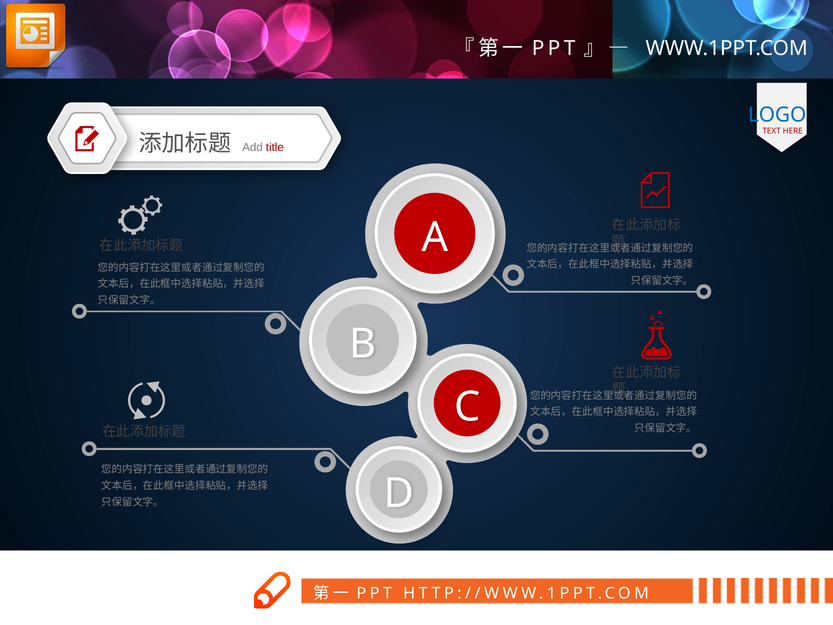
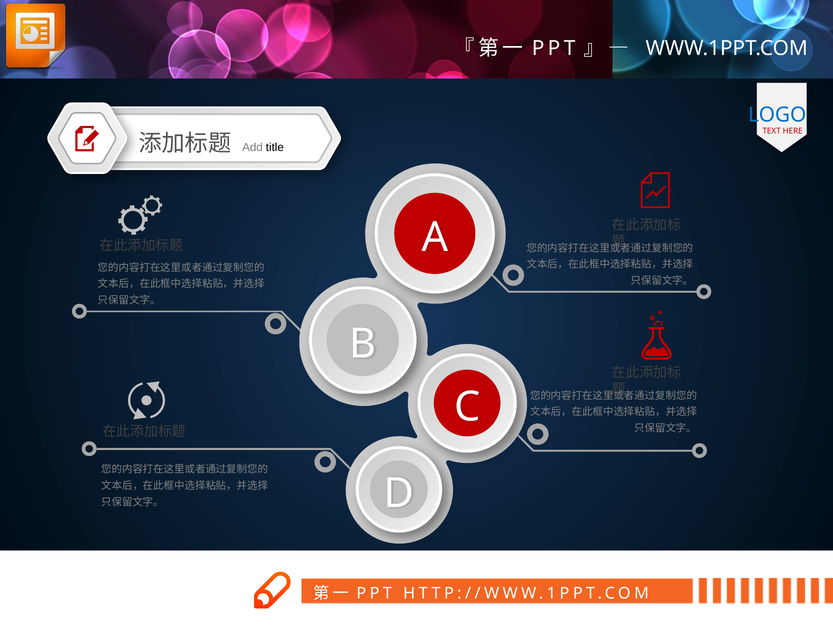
title colour: red -> black
